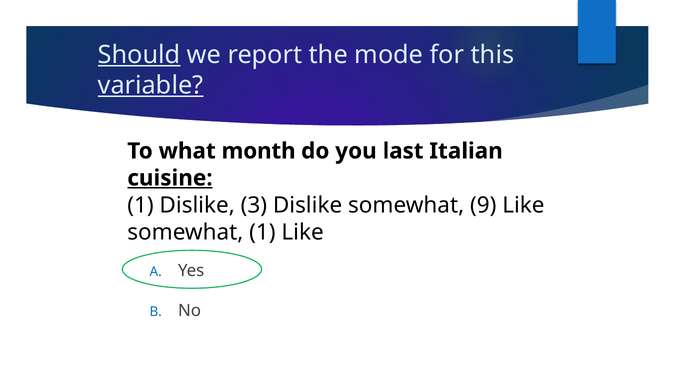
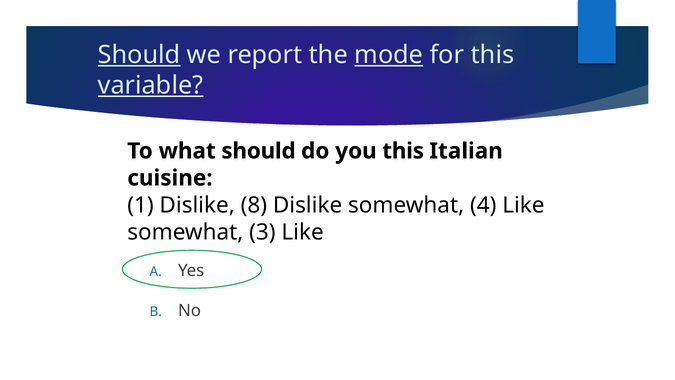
mode underline: none -> present
what month: month -> should
you last: last -> this
cuisine underline: present -> none
3: 3 -> 8
9: 9 -> 4
somewhat 1: 1 -> 3
